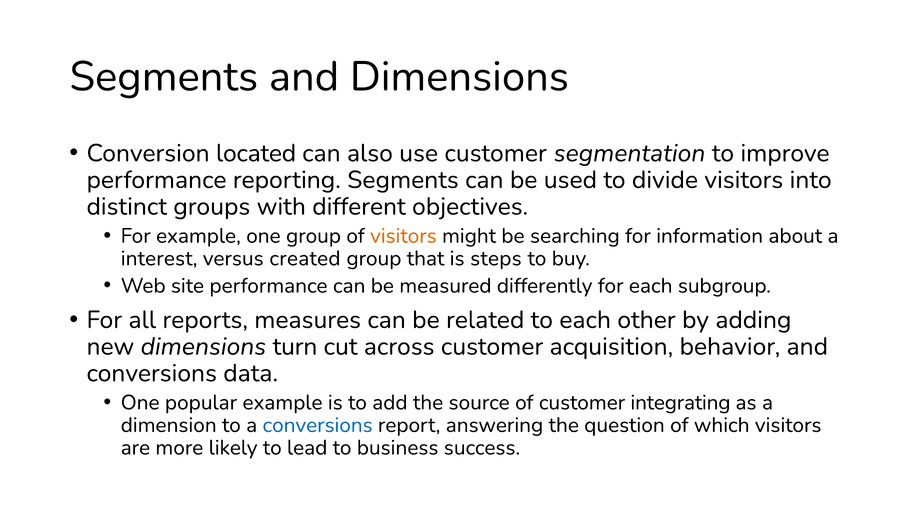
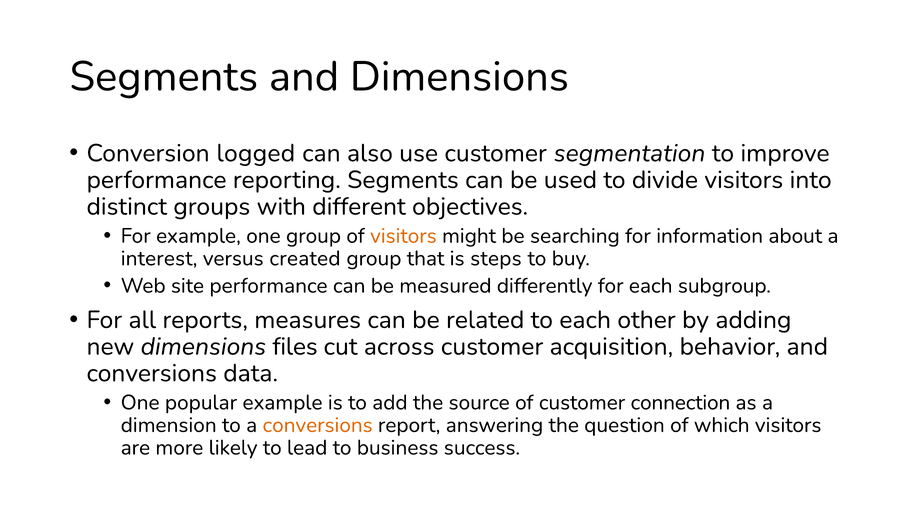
located: located -> logged
turn: turn -> files
integrating: integrating -> connection
conversions at (318, 425) colour: blue -> orange
